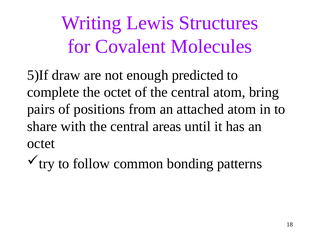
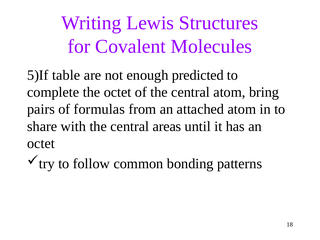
draw: draw -> table
positions: positions -> formulas
